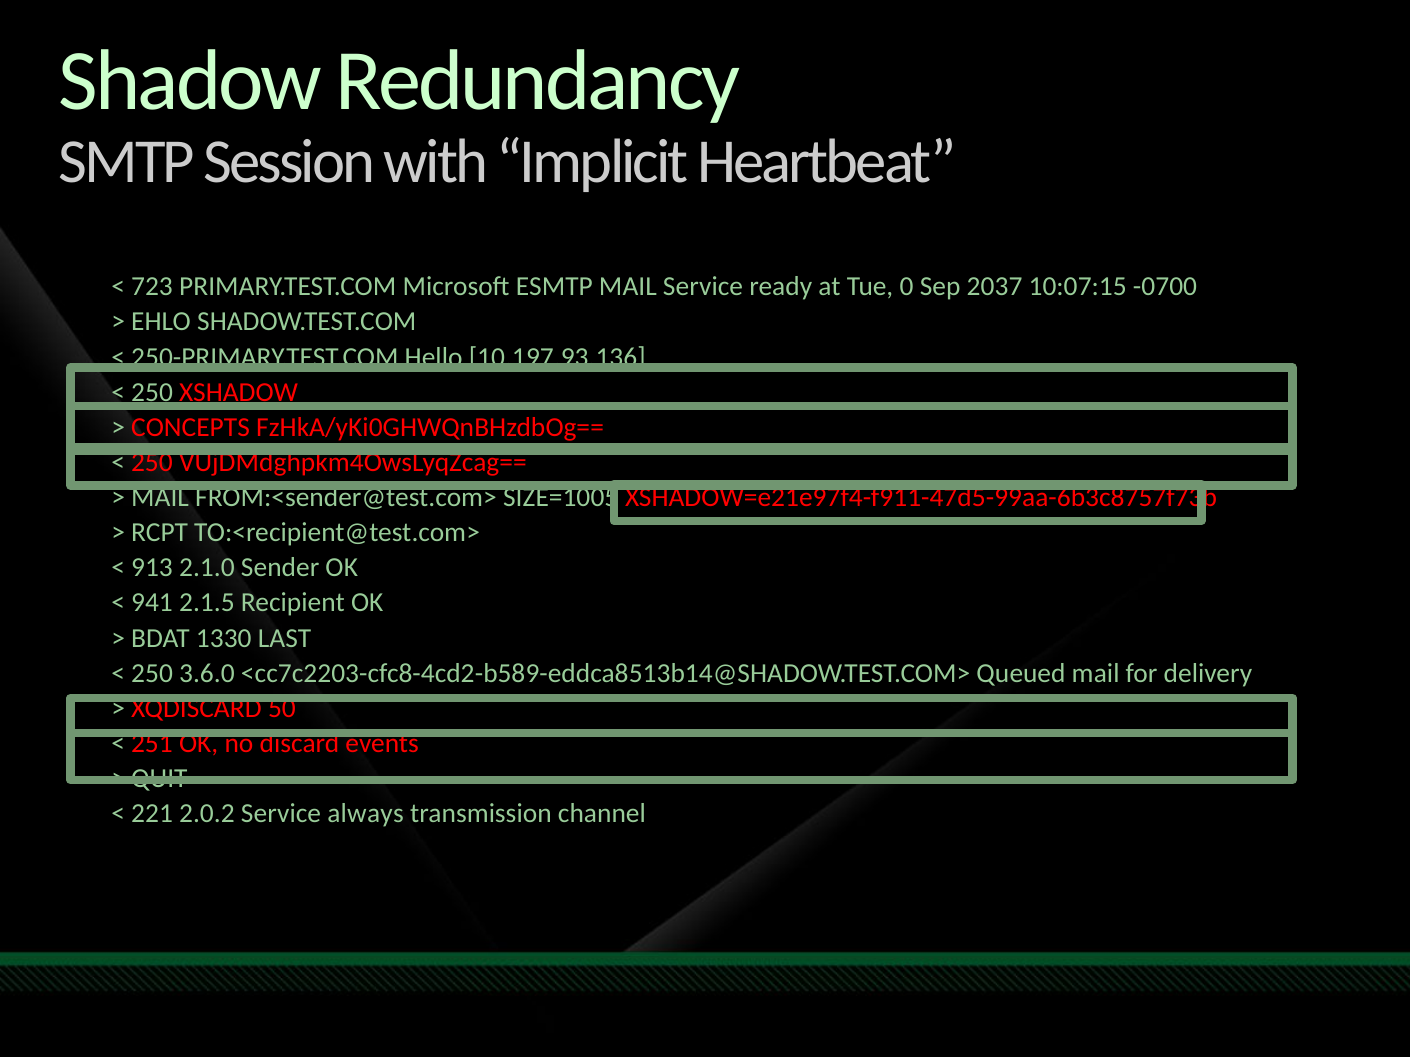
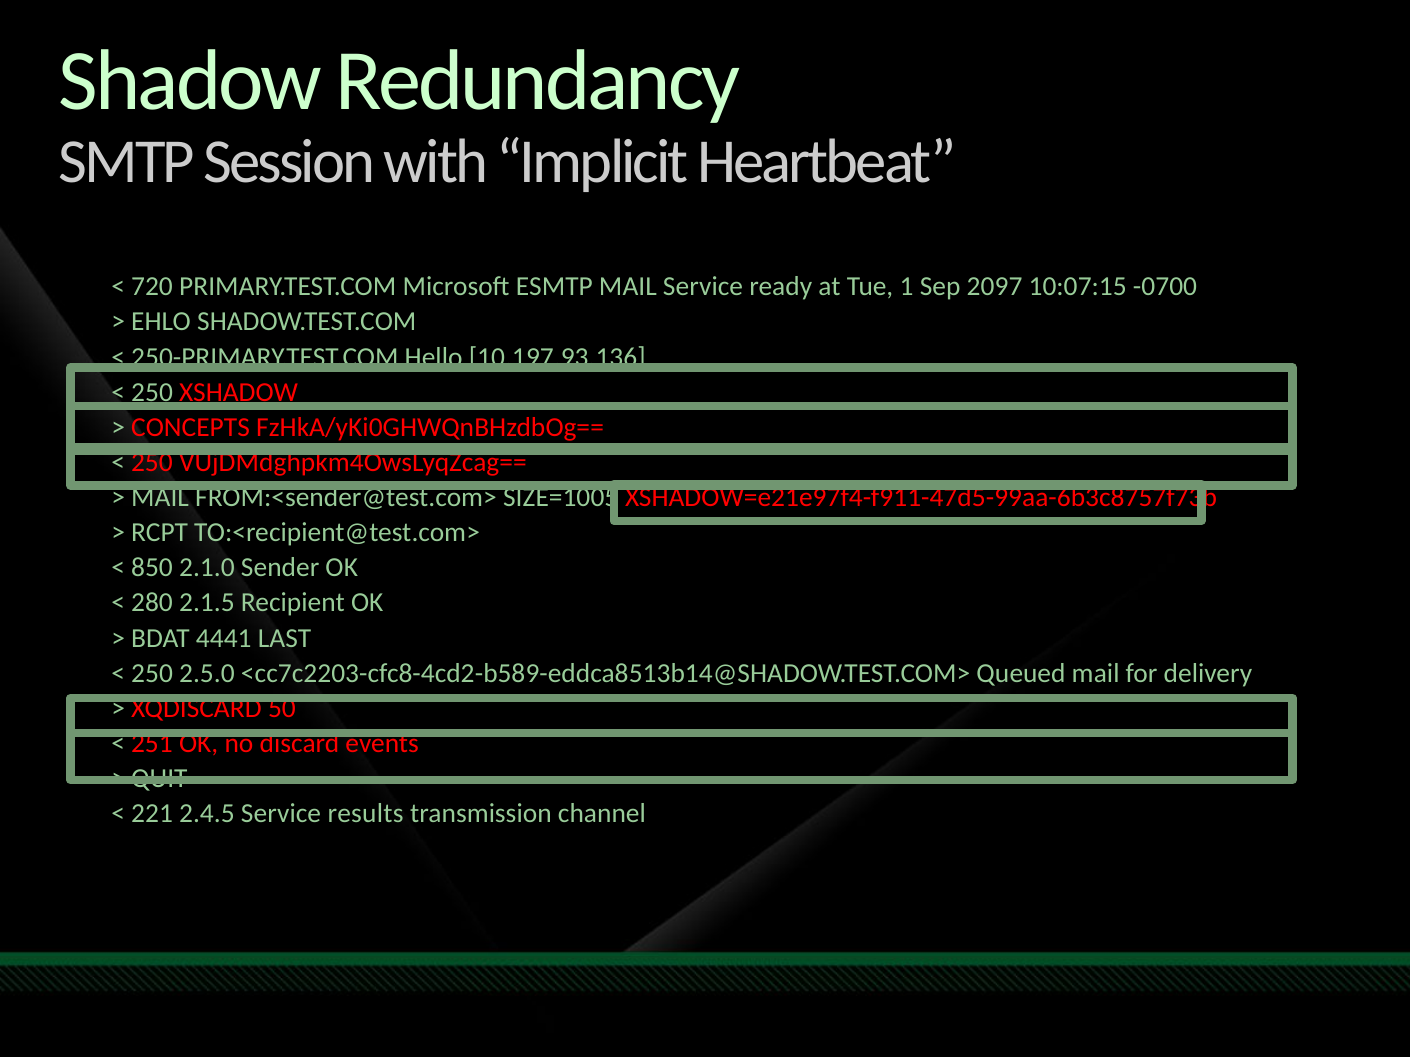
723: 723 -> 720
0: 0 -> 1
2037: 2037 -> 2097
913: 913 -> 850
941: 941 -> 280
1330: 1330 -> 4441
3.6.0: 3.6.0 -> 2.5.0
2.0.2: 2.0.2 -> 2.4.5
always: always -> results
